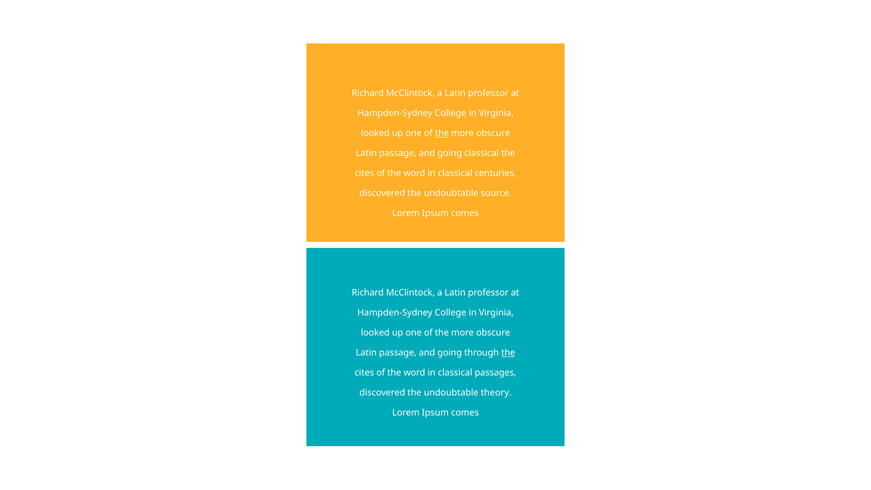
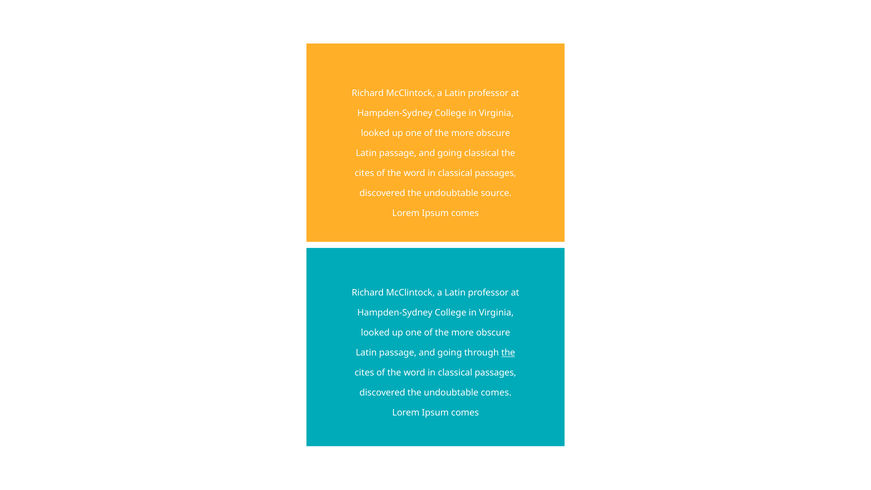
the at (442, 133) underline: present -> none
centuries at (495, 173): centuries -> passages
undoubtable theory: theory -> comes
